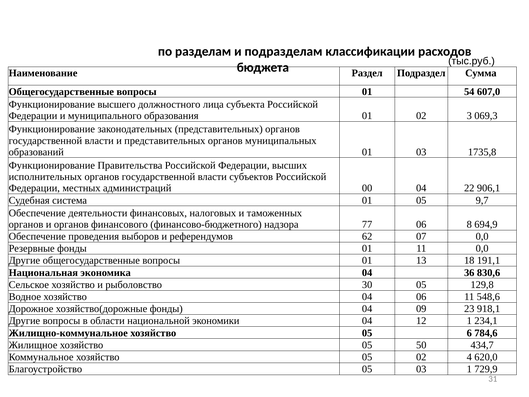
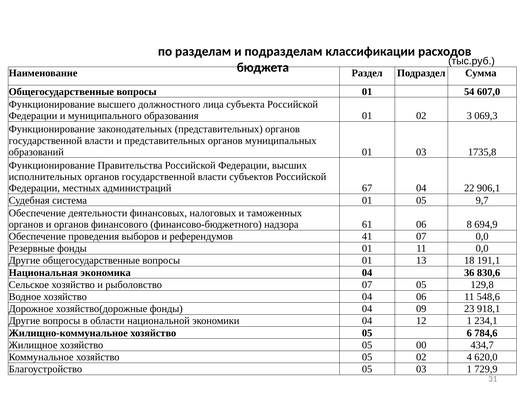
00: 00 -> 67
77: 77 -> 61
62: 62 -> 41
рыболовство 30: 30 -> 07
50: 50 -> 00
